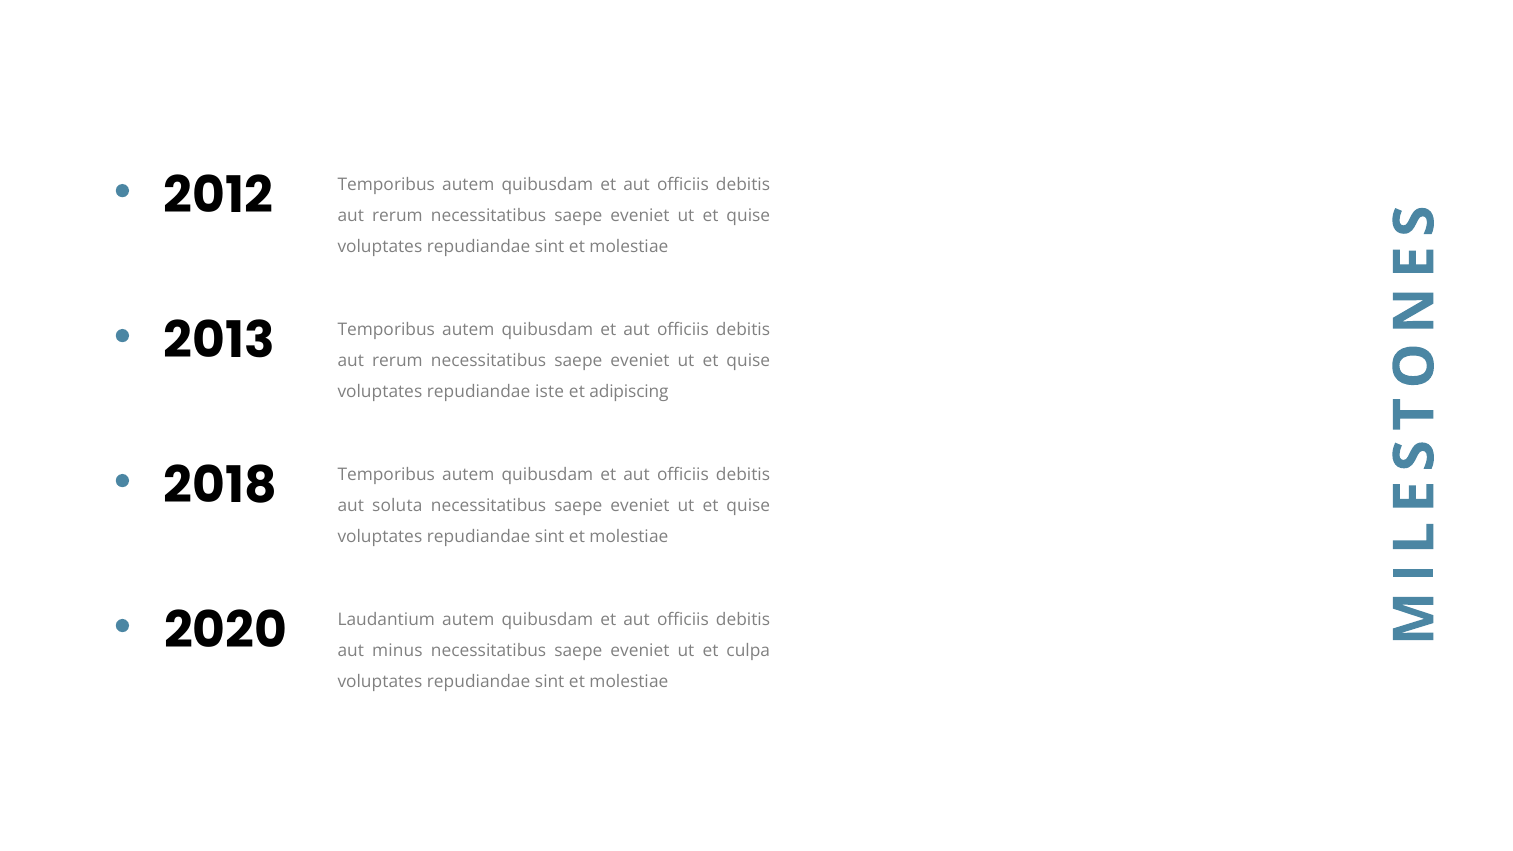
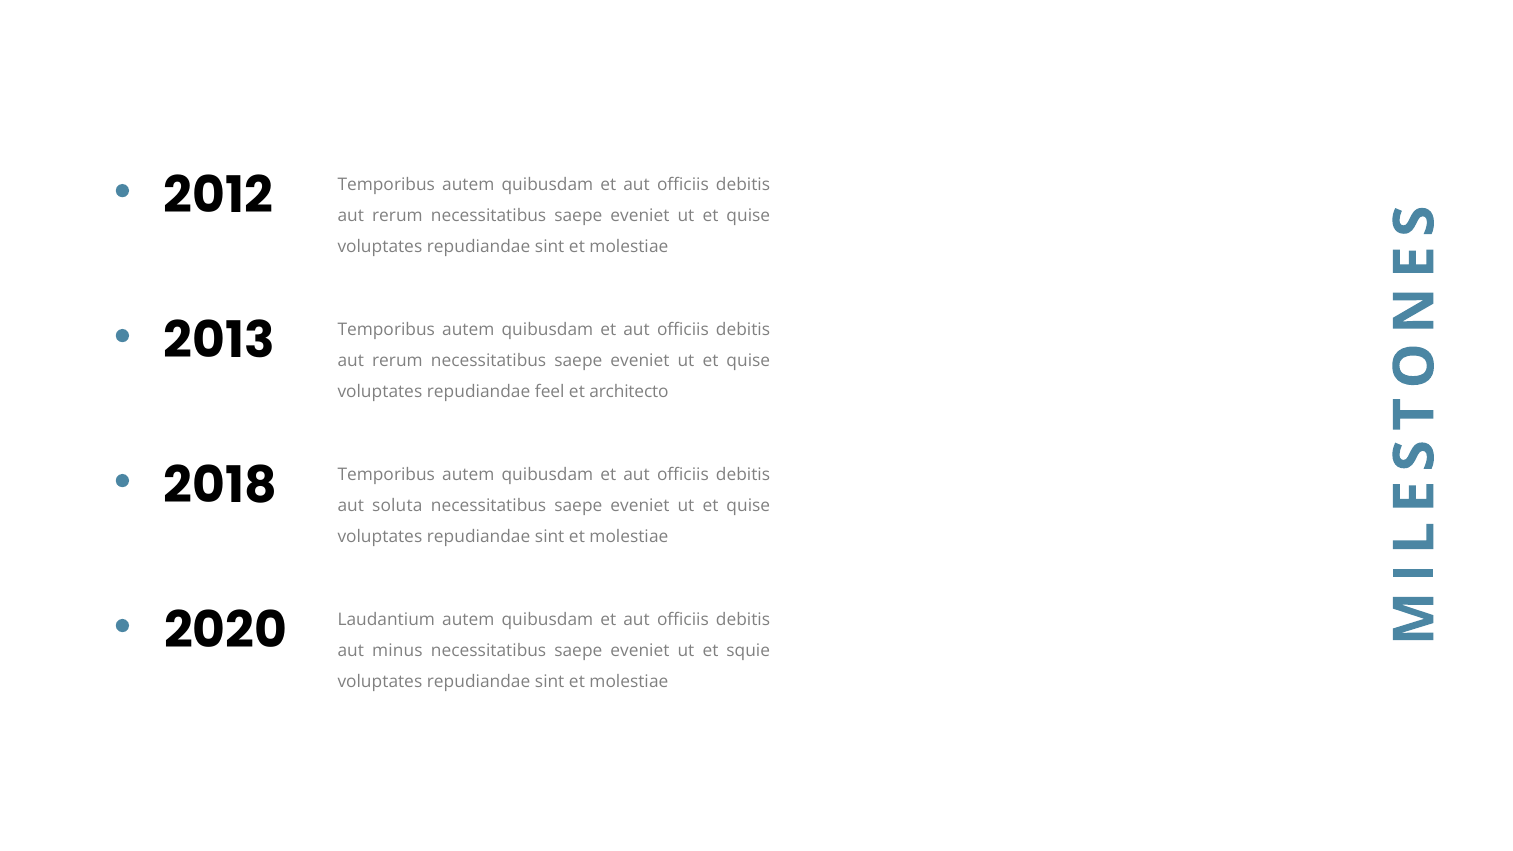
iste: iste -> feel
adipiscing: adipiscing -> architecto
culpa: culpa -> squie
